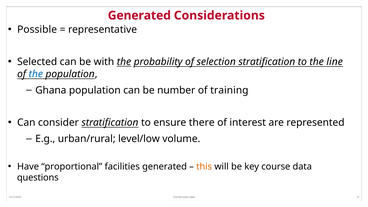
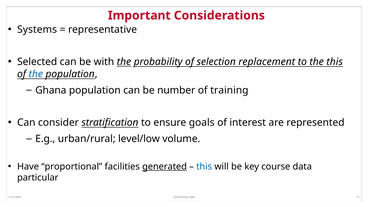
Generated at (139, 15): Generated -> Important
Possible: Possible -> Systems
selection stratification: stratification -> replacement
the line: line -> this
there: there -> goals
generated at (165, 166) underline: none -> present
this at (204, 166) colour: orange -> blue
questions: questions -> particular
